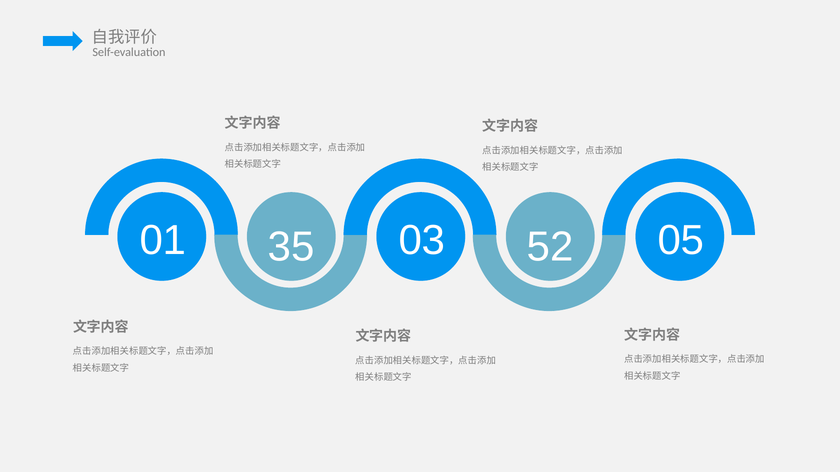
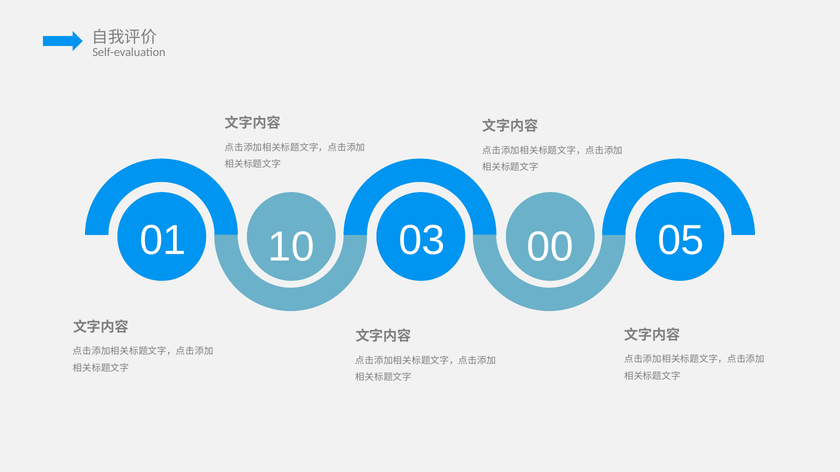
35: 35 -> 10
52: 52 -> 00
